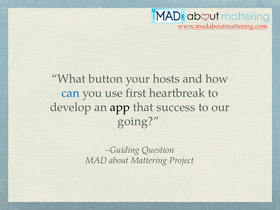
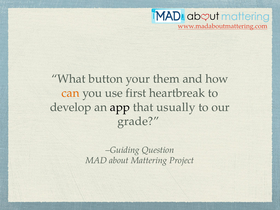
hosts: hosts -> them
can colour: blue -> orange
success: success -> usually
going: going -> grade
